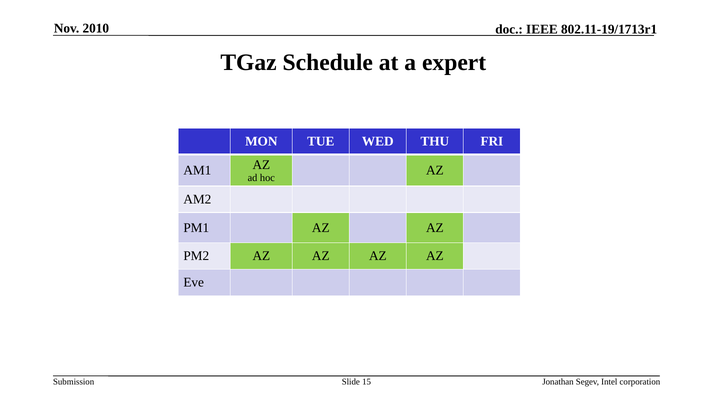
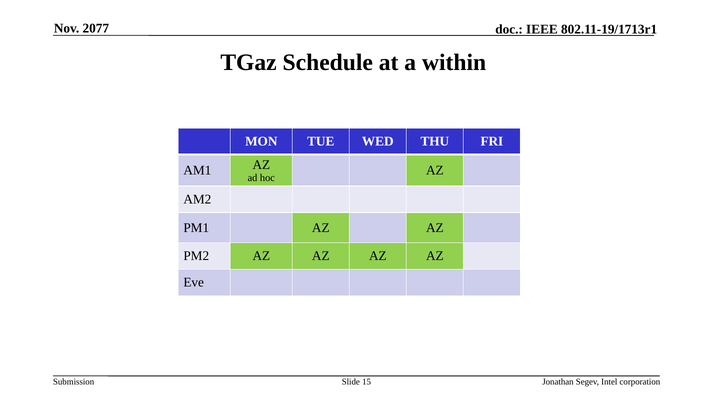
2010: 2010 -> 2077
expert: expert -> within
